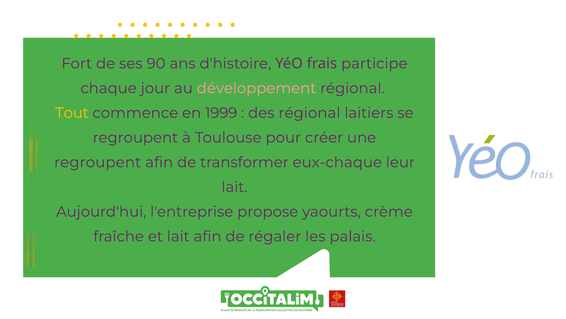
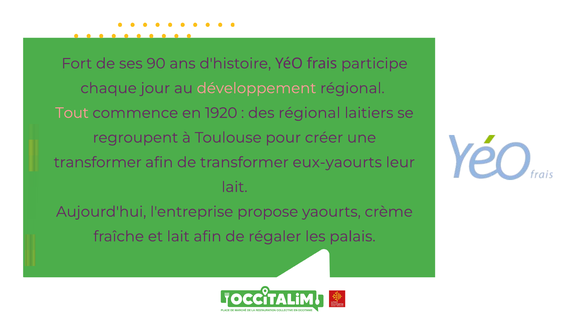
Tout colour: yellow -> pink
1999: 1999 -> 1920
regroupent at (98, 162): regroupent -> transformer
eux-chaque: eux-chaque -> eux-yaourts
